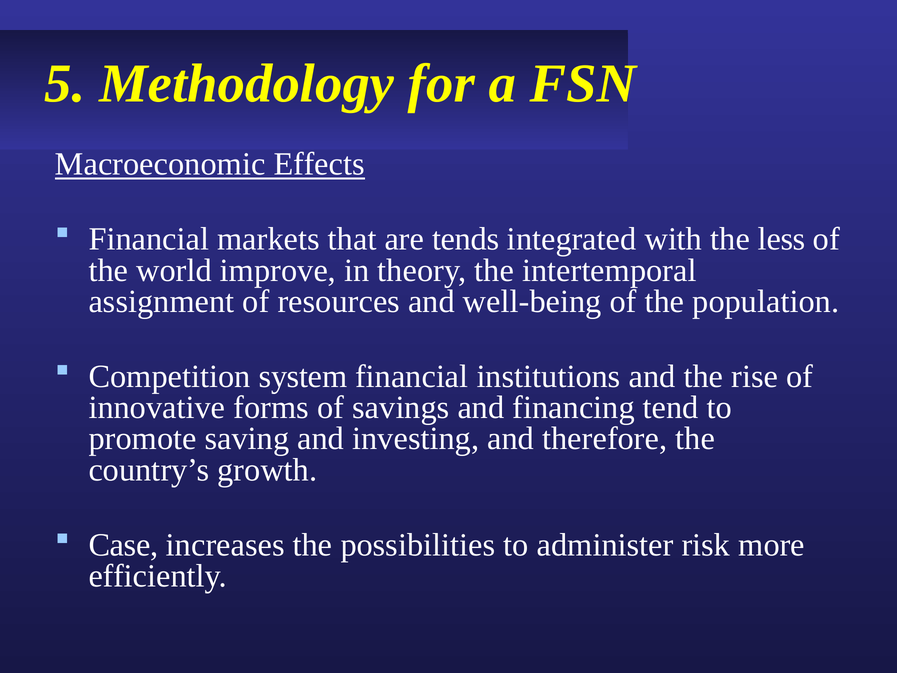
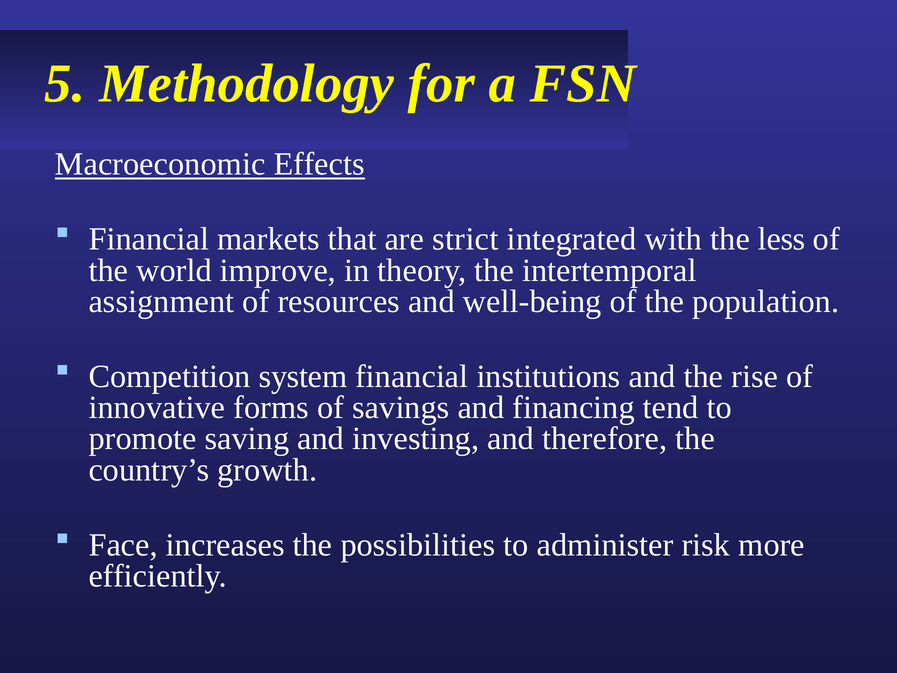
tends: tends -> strict
Case: Case -> Face
